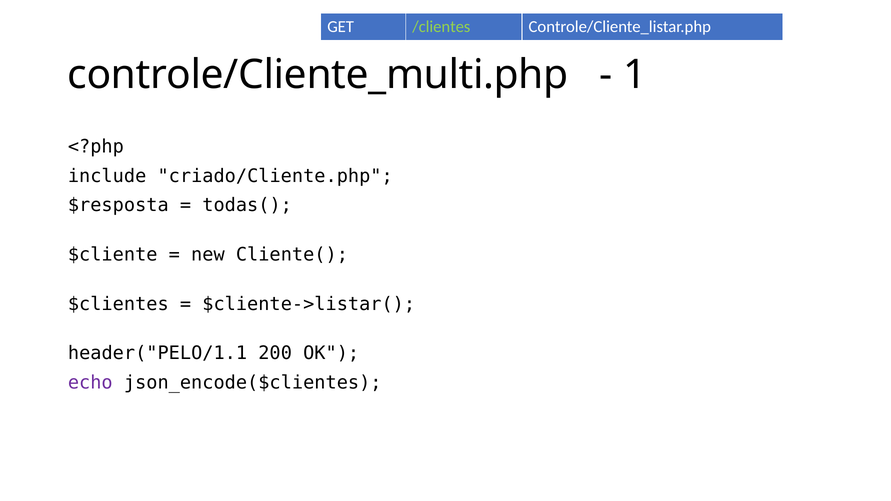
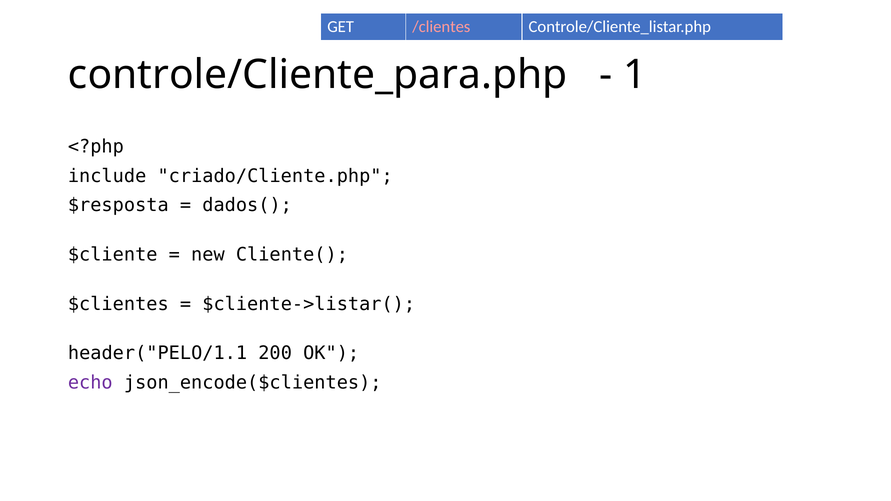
/clientes colour: light green -> pink
controle/Cliente_multi.php: controle/Cliente_multi.php -> controle/Cliente_para.php
todas(: todas( -> dados(
